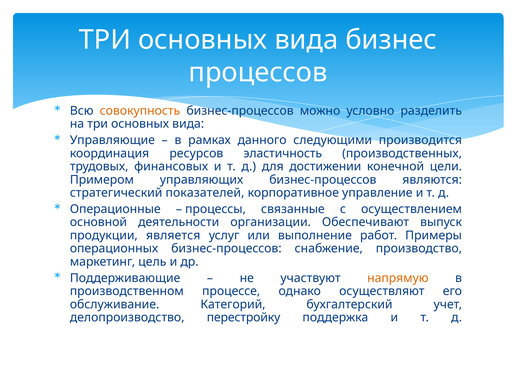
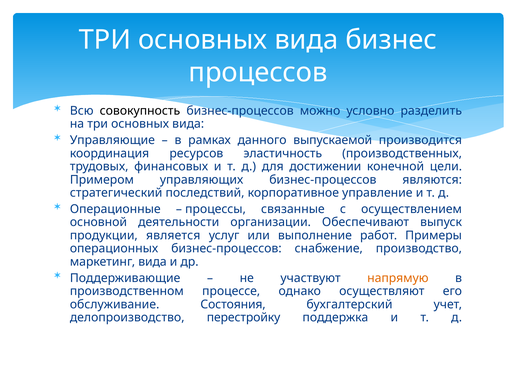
совокупность colour: orange -> black
следующими: следующими -> выпускаемой
показателей: показателей -> последствий
маркетинг цель: цель -> вида
Категорий: Категорий -> Состояния
